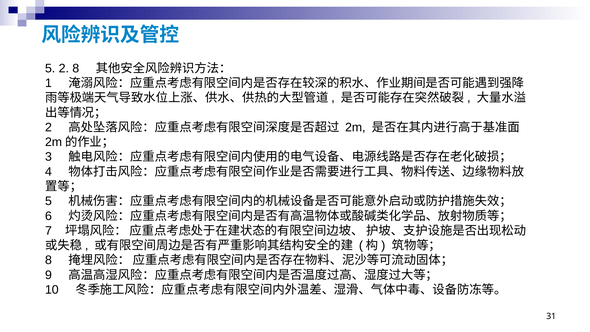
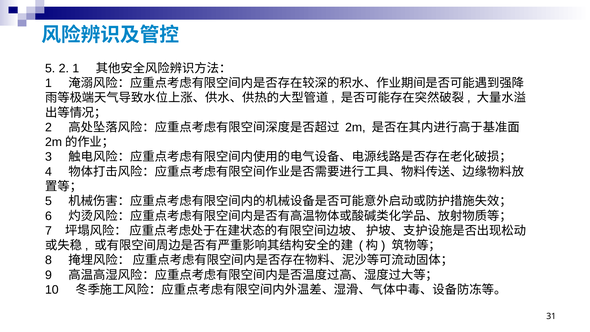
2 8: 8 -> 1
